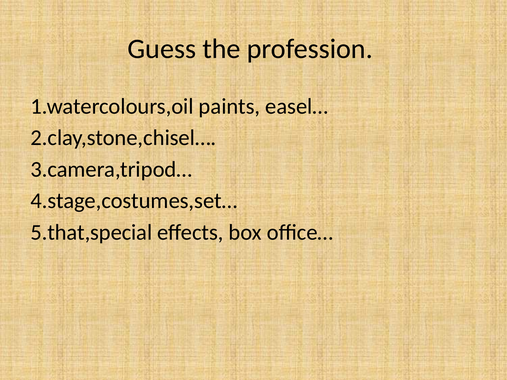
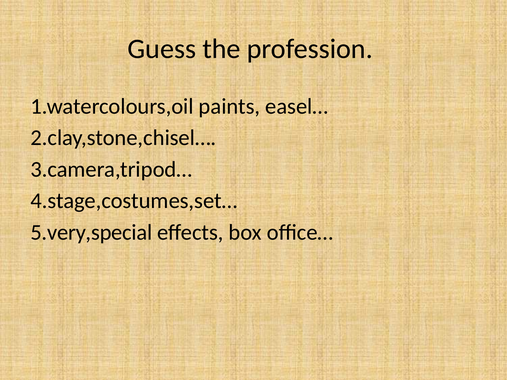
5.that,special: 5.that,special -> 5.very,special
